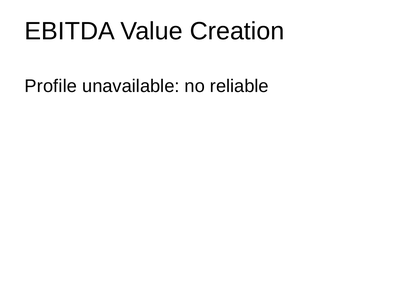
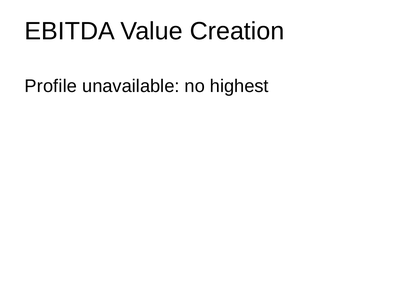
reliable: reliable -> highest
